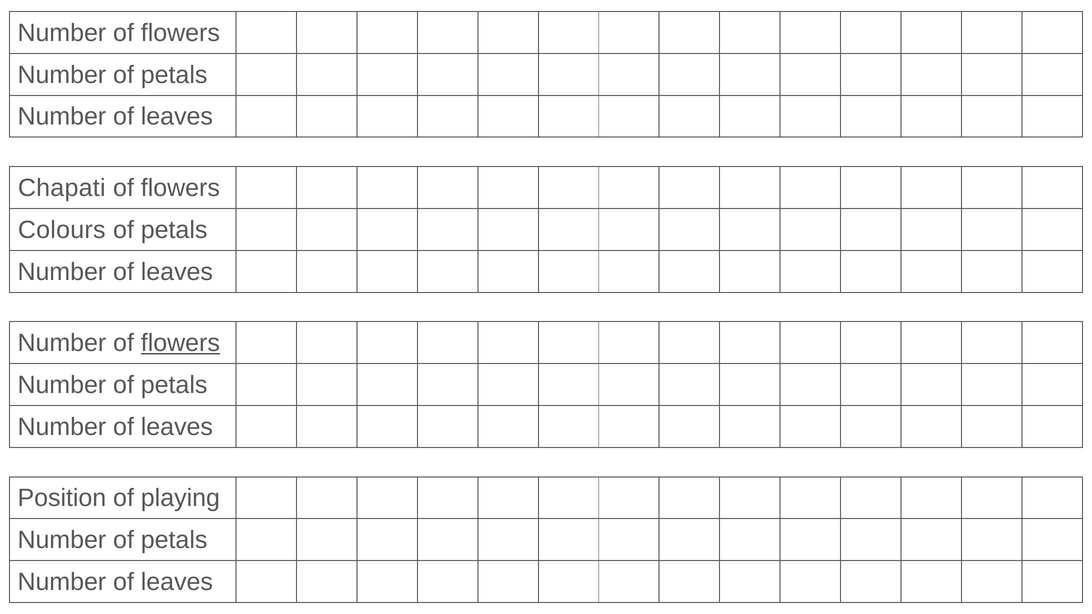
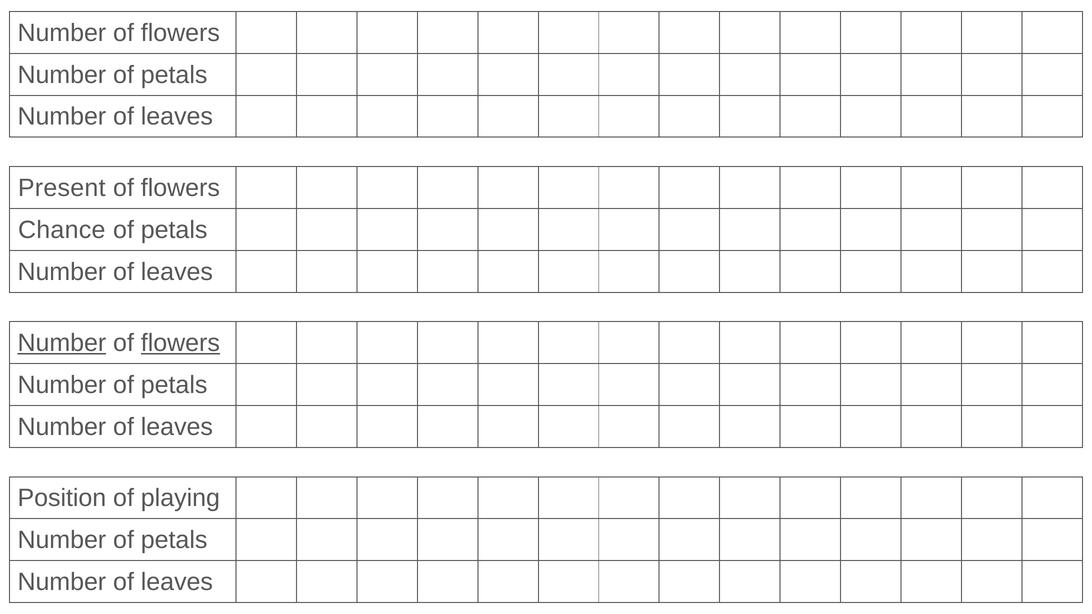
Chapati: Chapati -> Present
Colours: Colours -> Chance
Number at (62, 343) underline: none -> present
